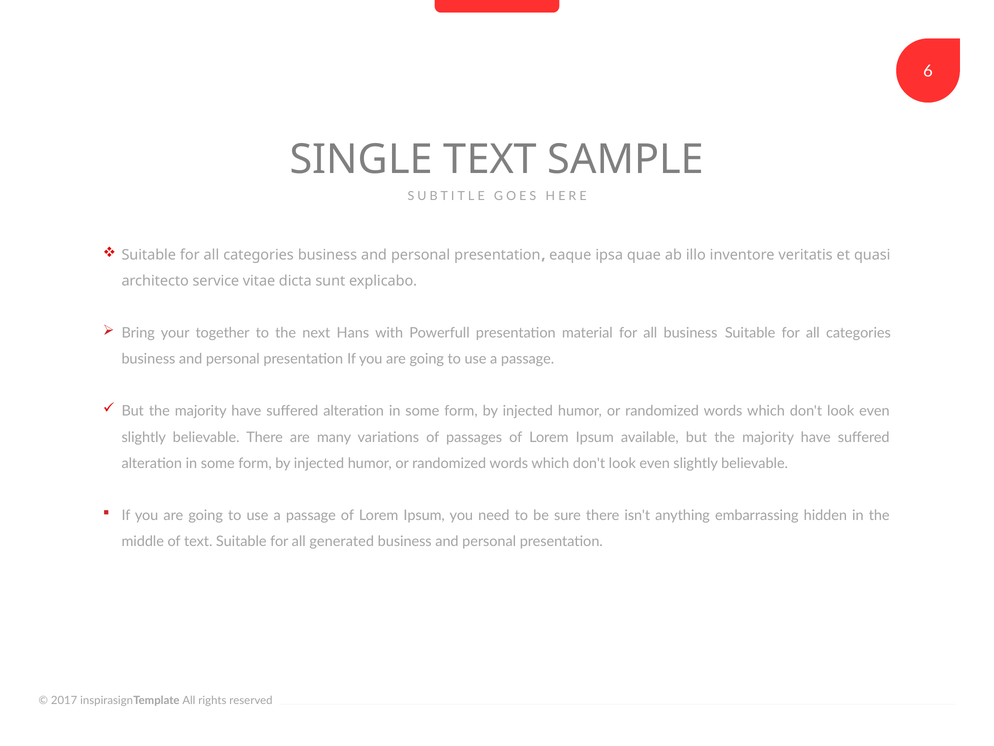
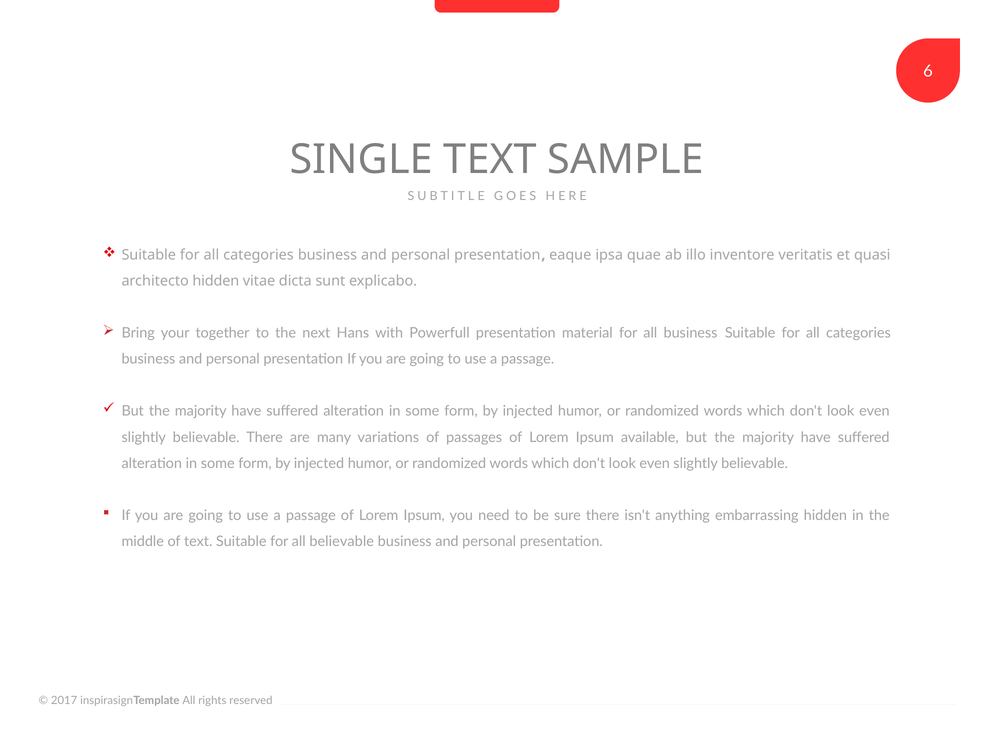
architecto service: service -> hidden
all generated: generated -> believable
